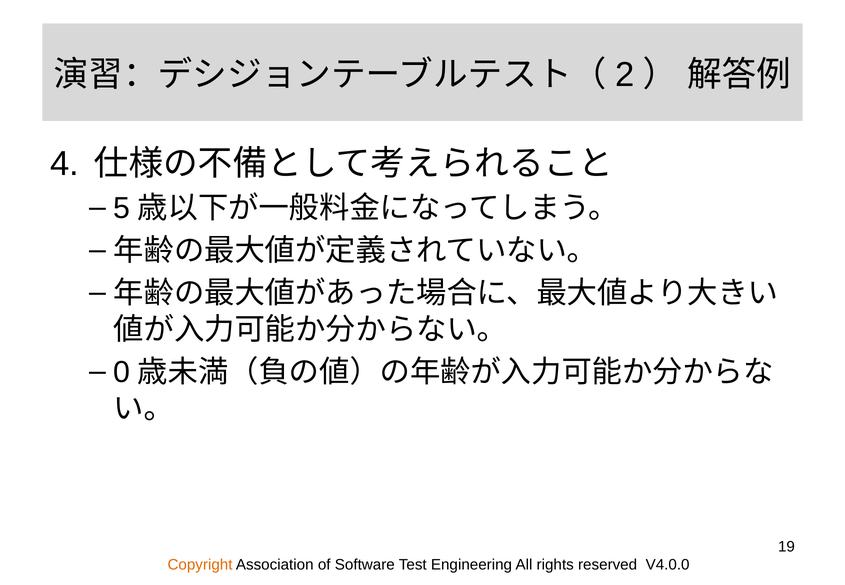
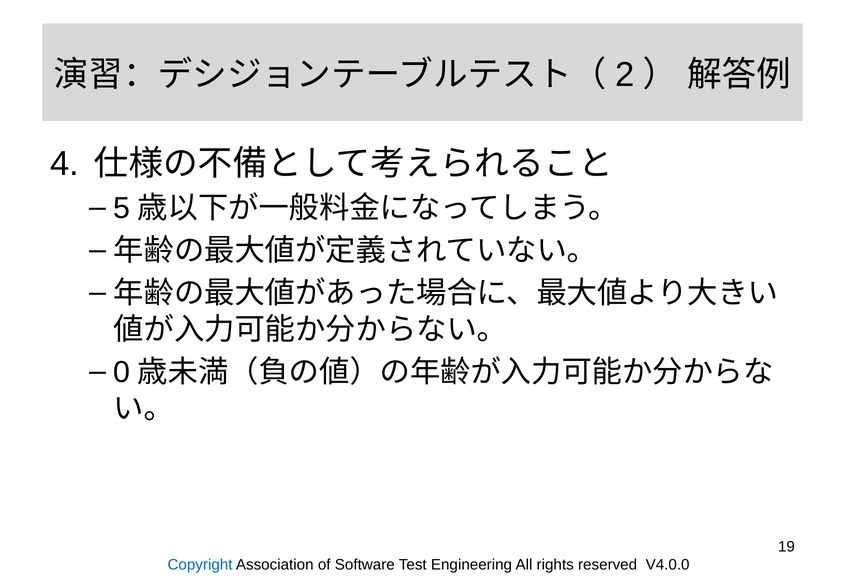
Copyright colour: orange -> blue
